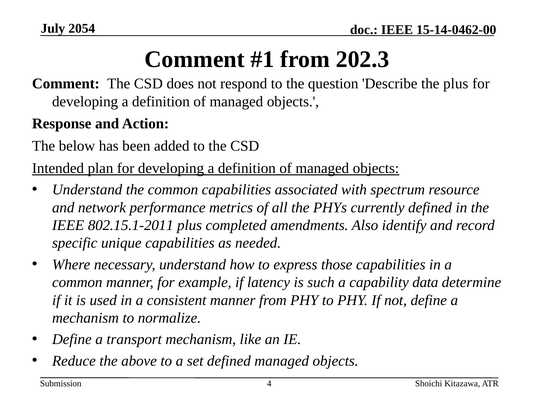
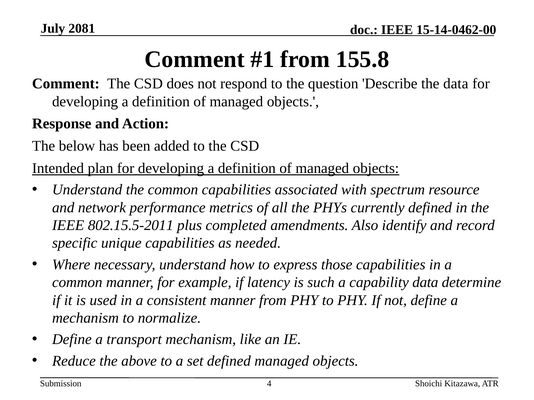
2054: 2054 -> 2081
202.3: 202.3 -> 155.8
the plus: plus -> data
802.15.1-2011: 802.15.1-2011 -> 802.15.5-2011
